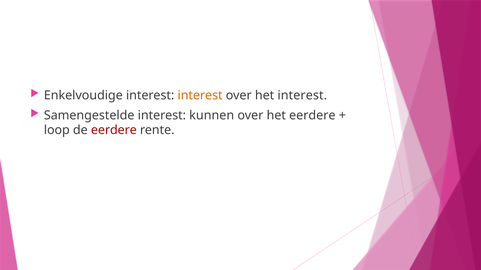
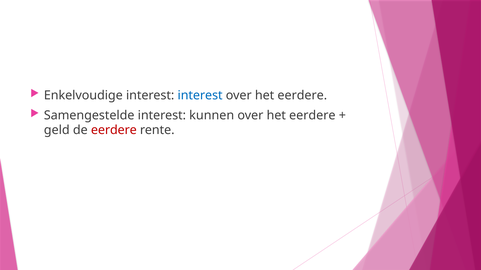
interest at (200, 95) colour: orange -> blue
interest at (302, 95): interest -> eerdere
loop: loop -> geld
